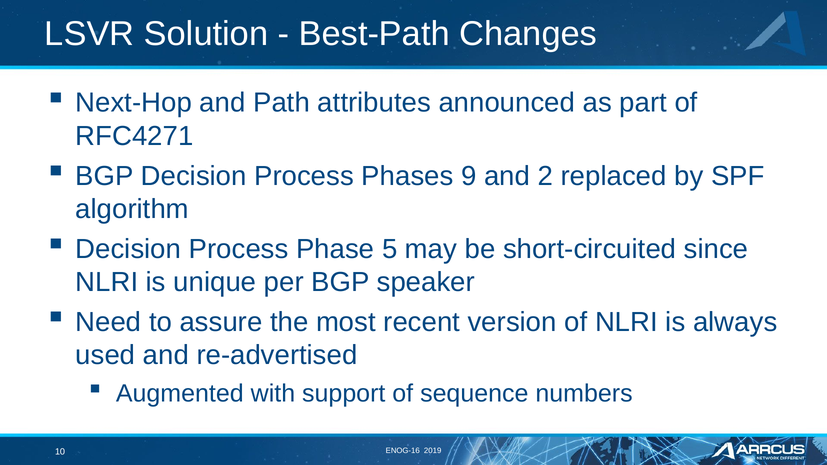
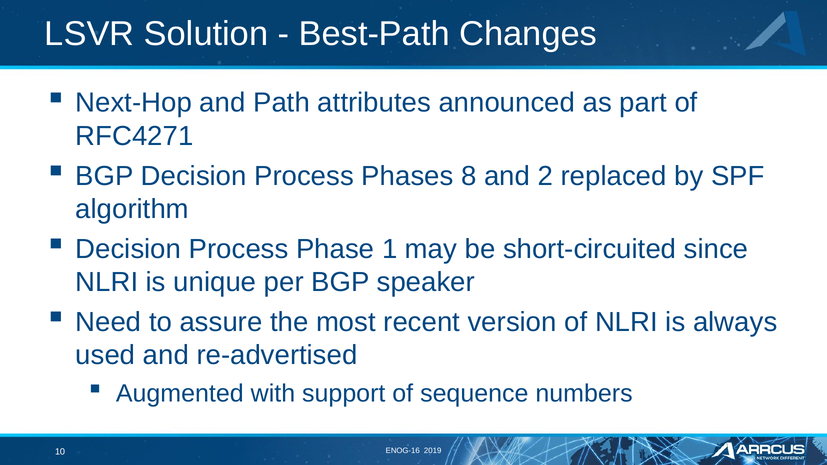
9: 9 -> 8
5: 5 -> 1
